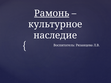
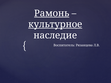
культурное underline: none -> present
